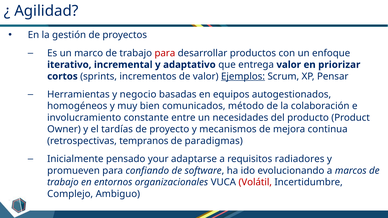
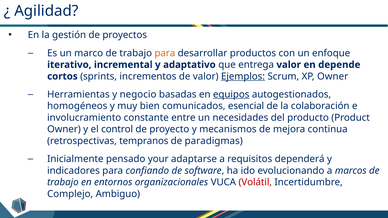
para at (165, 53) colour: red -> orange
priorizar: priorizar -> depende
XP Pensar: Pensar -> Owner
equipos underline: none -> present
método: método -> esencial
tardías: tardías -> control
radiadores: radiadores -> dependerá
promueven: promueven -> indicadores
